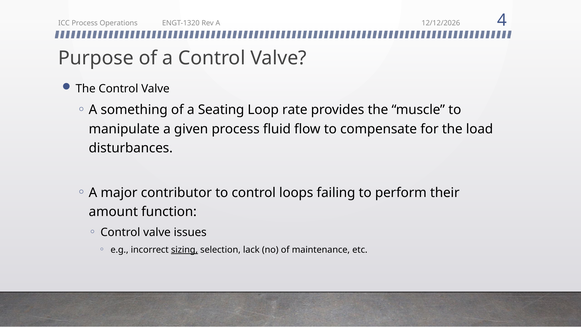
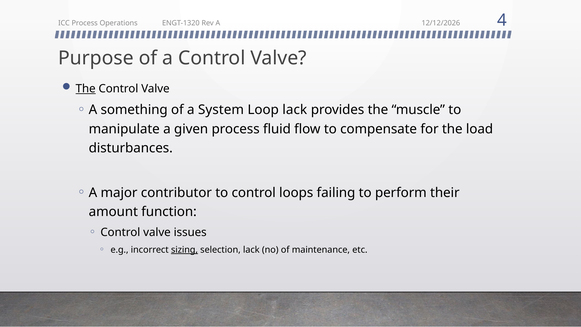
The at (86, 89) underline: none -> present
Seating: Seating -> System
Loop rate: rate -> lack
